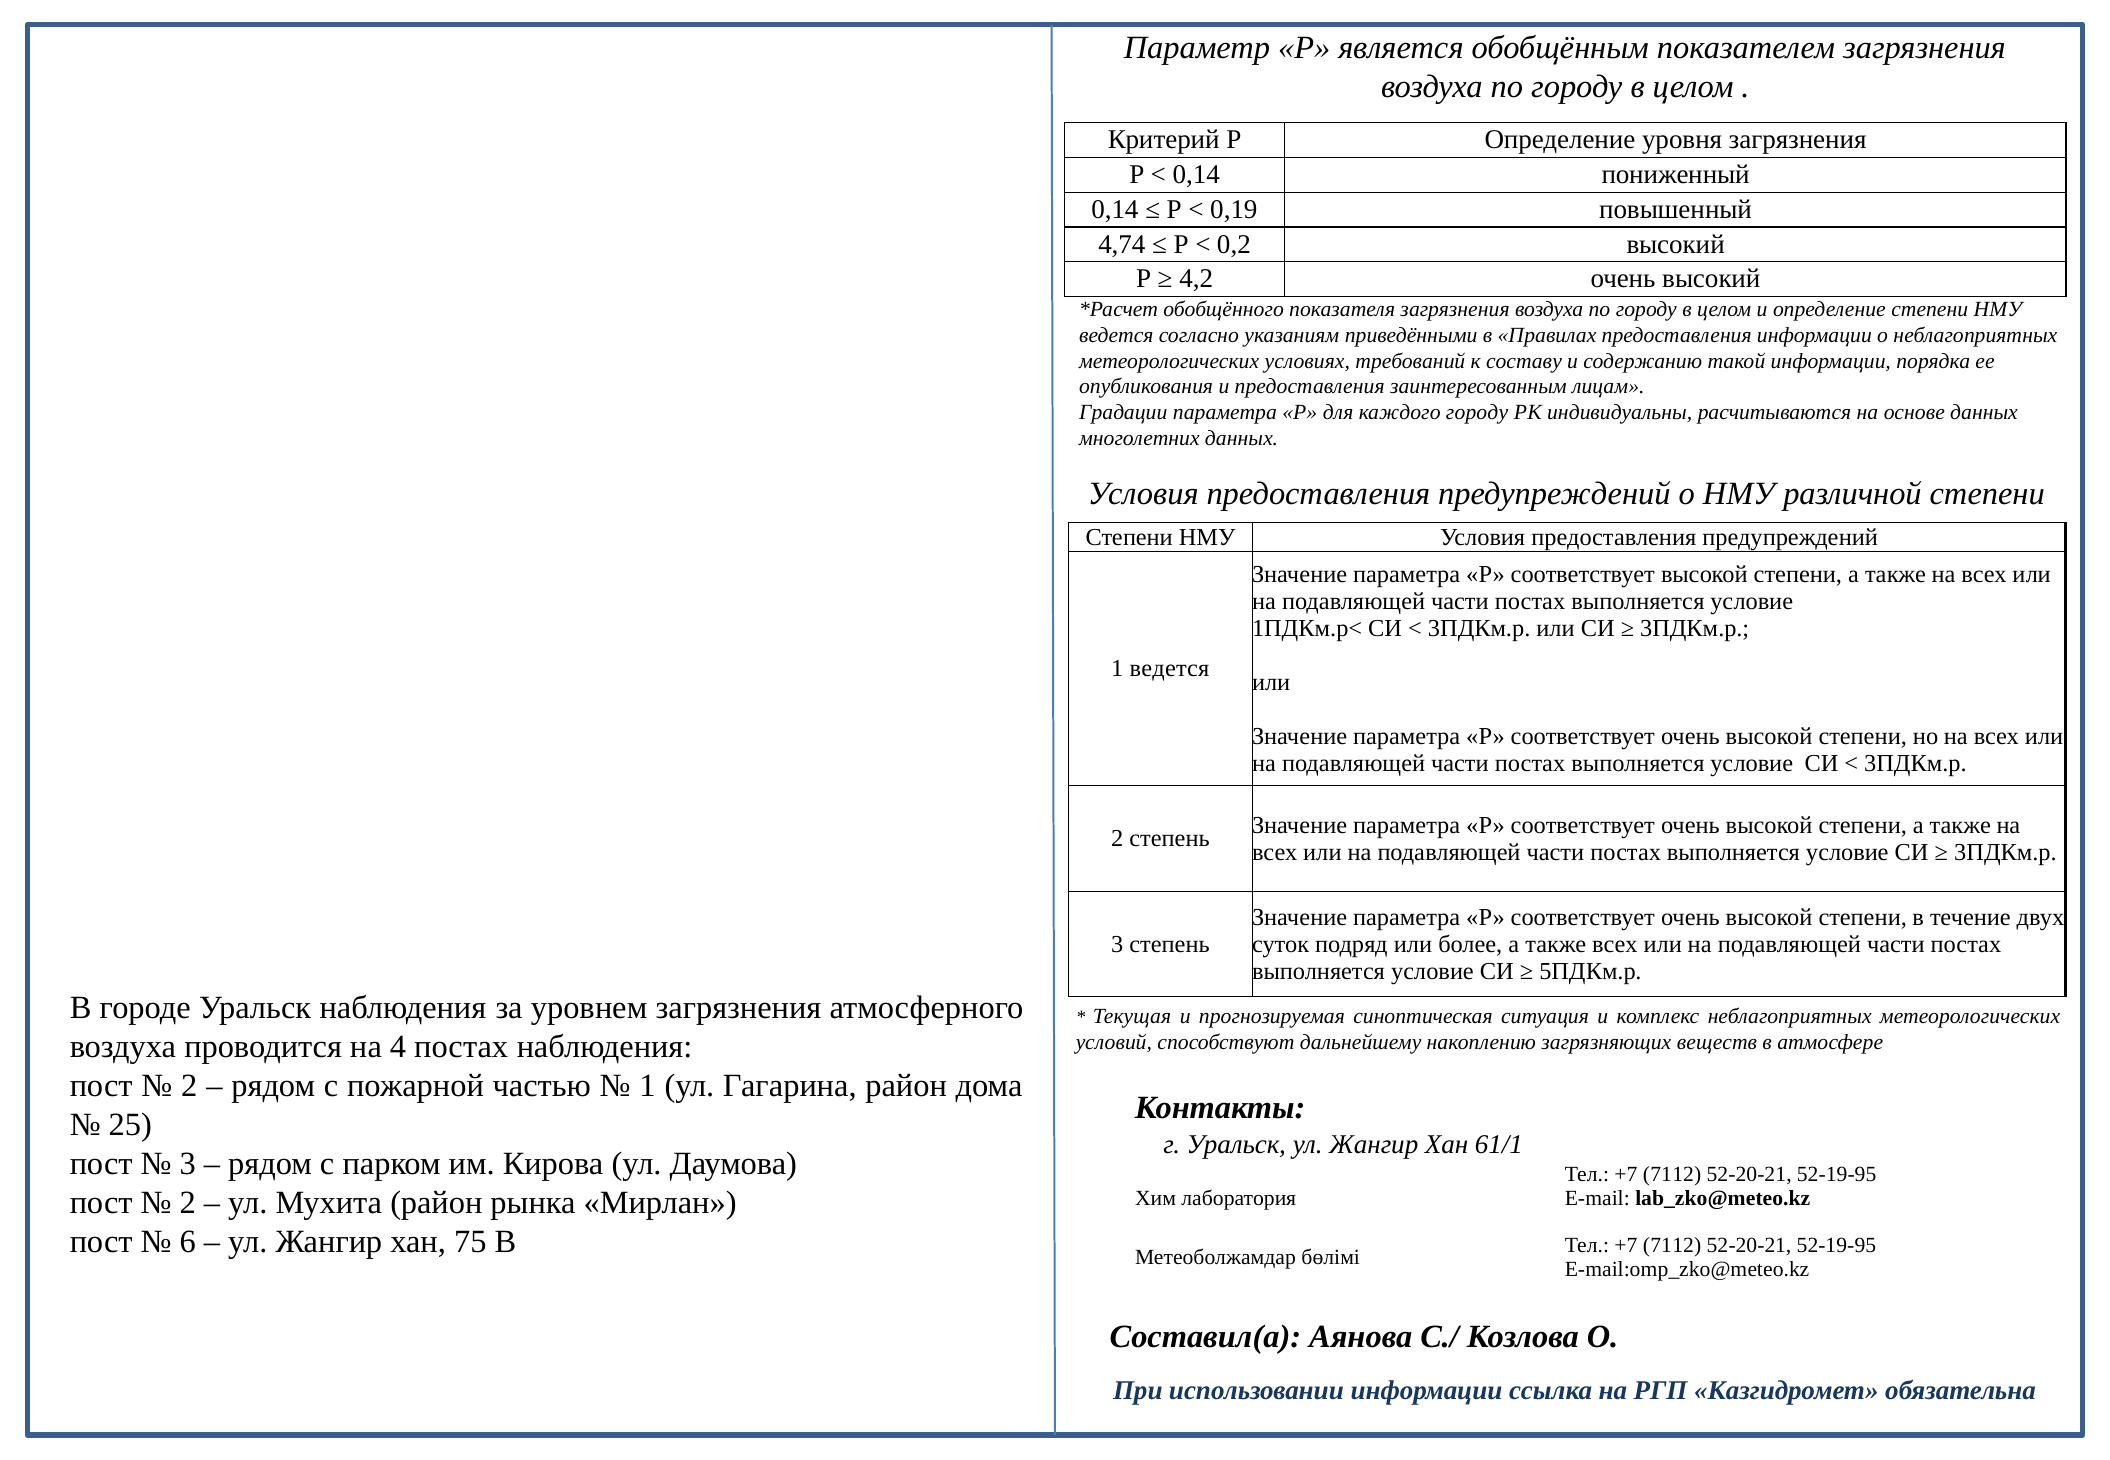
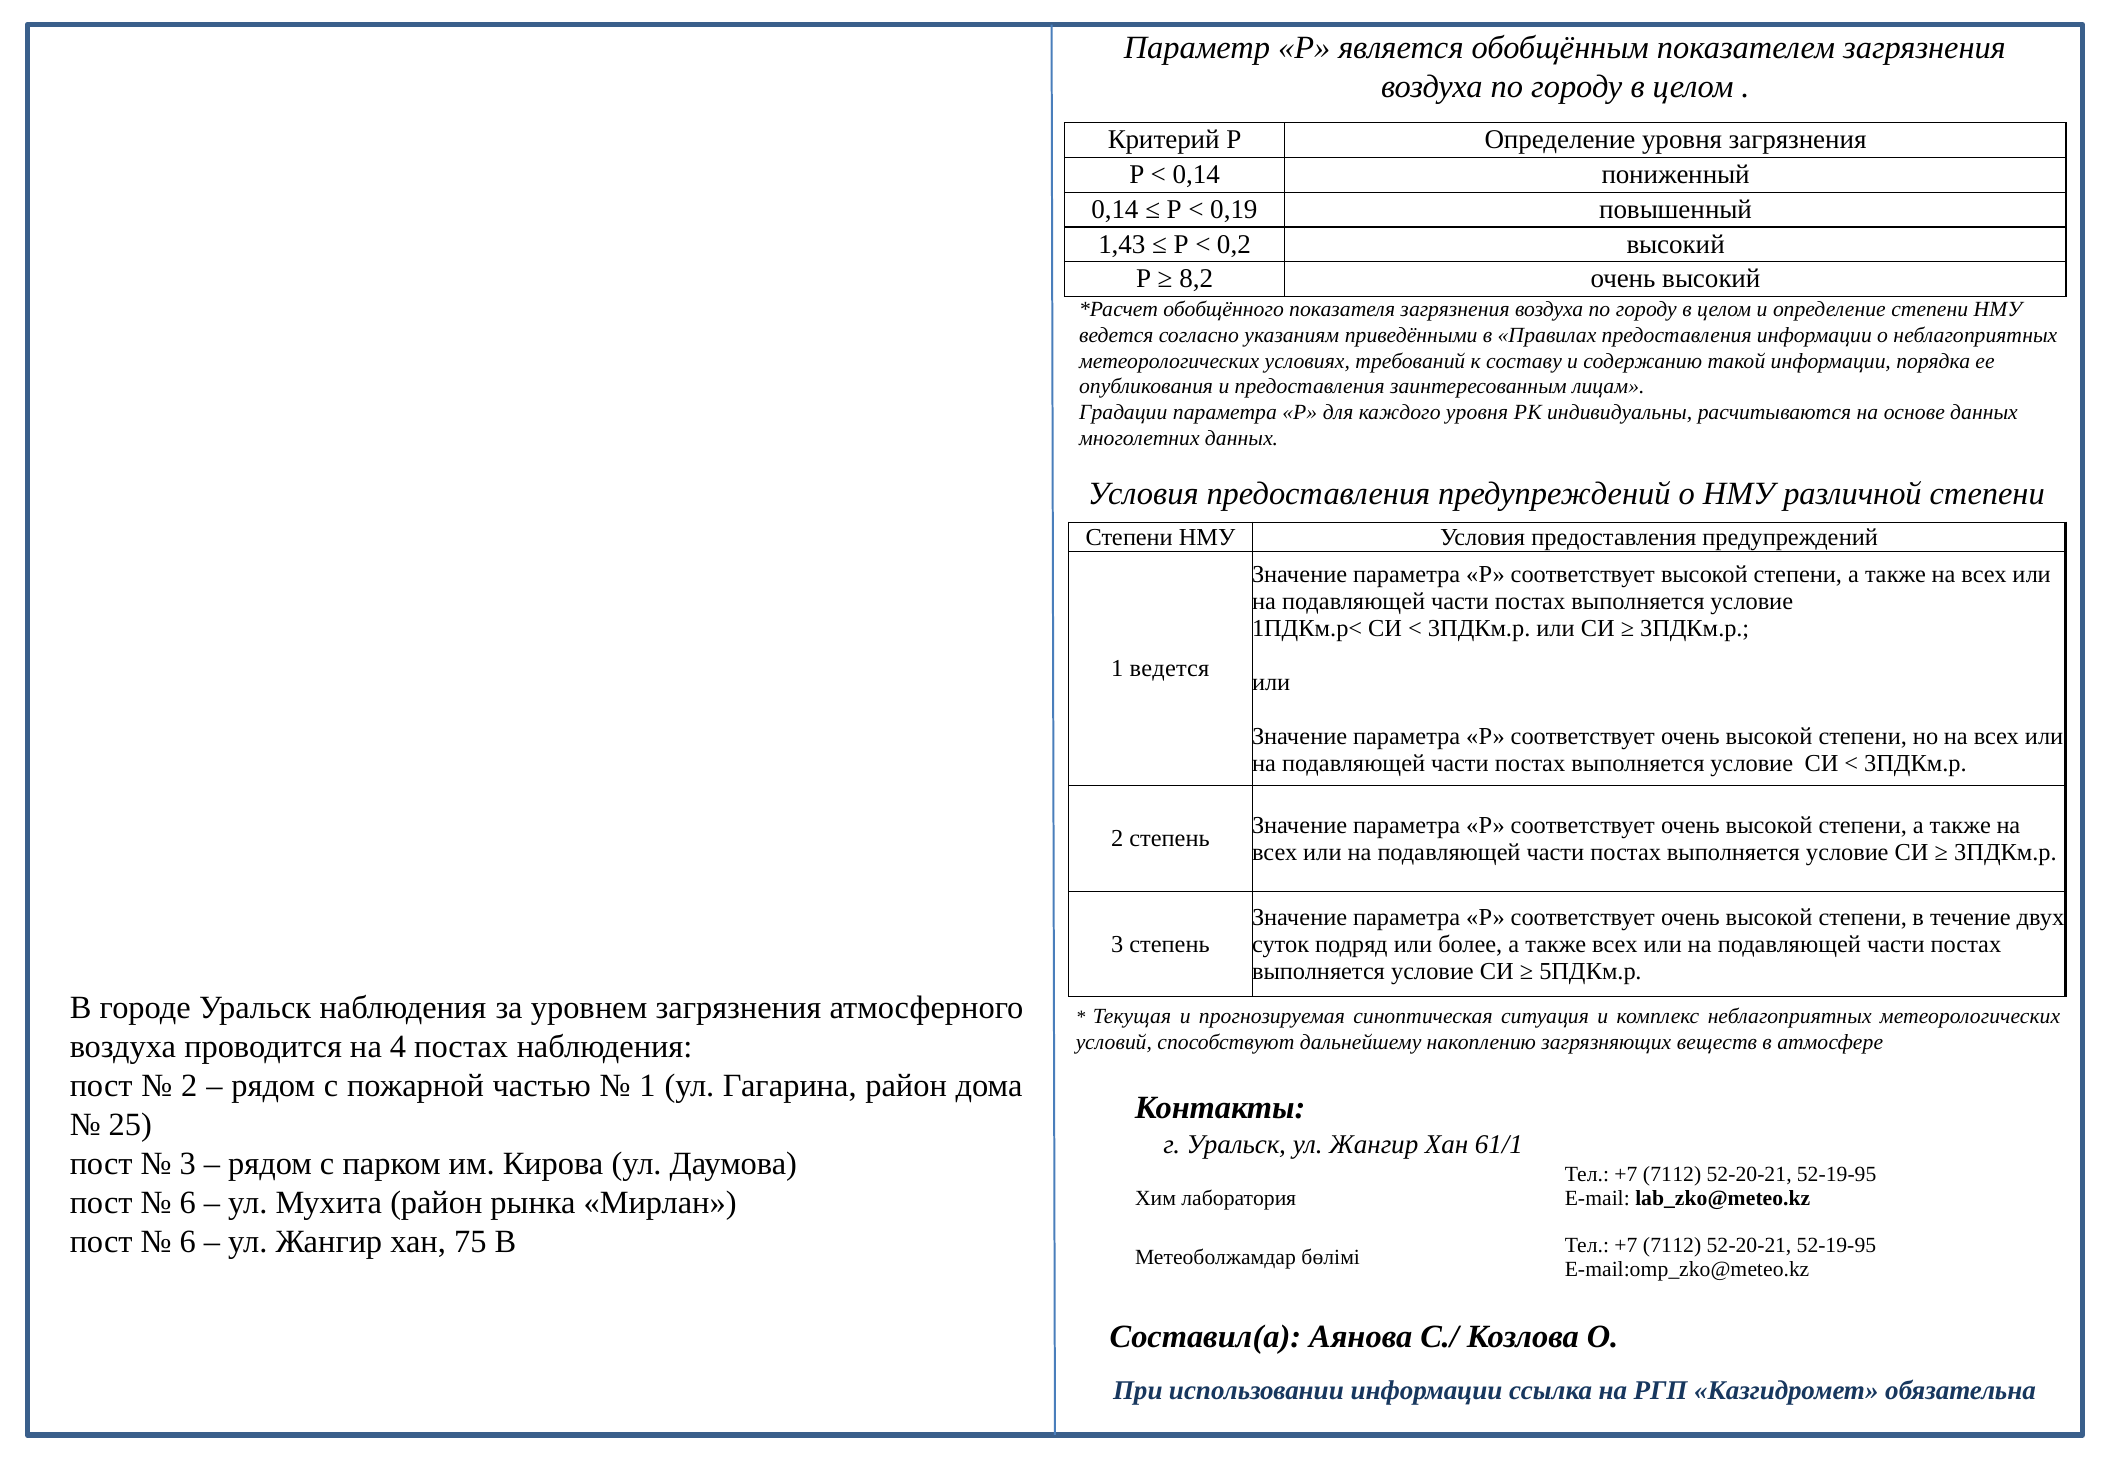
4,74: 4,74 -> 1,43
4,2: 4,2 -> 8,2
каждого городу: городу -> уровня
2 at (188, 1203): 2 -> 6
